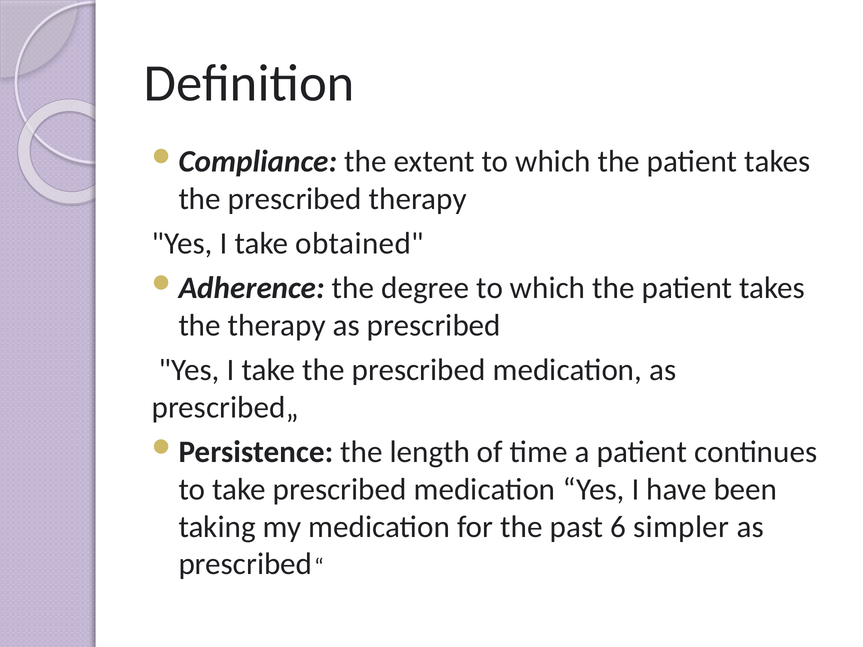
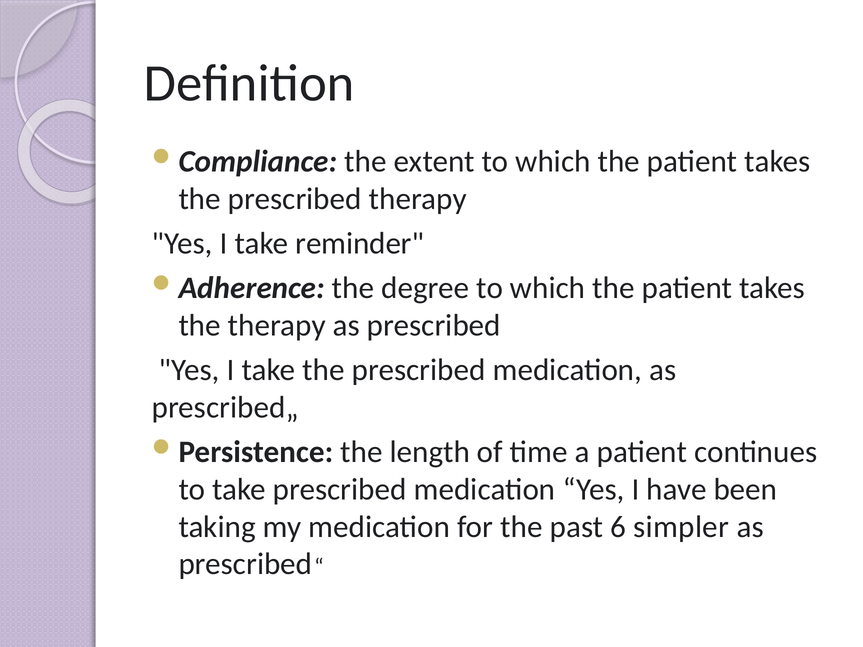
obtained: obtained -> reminder
